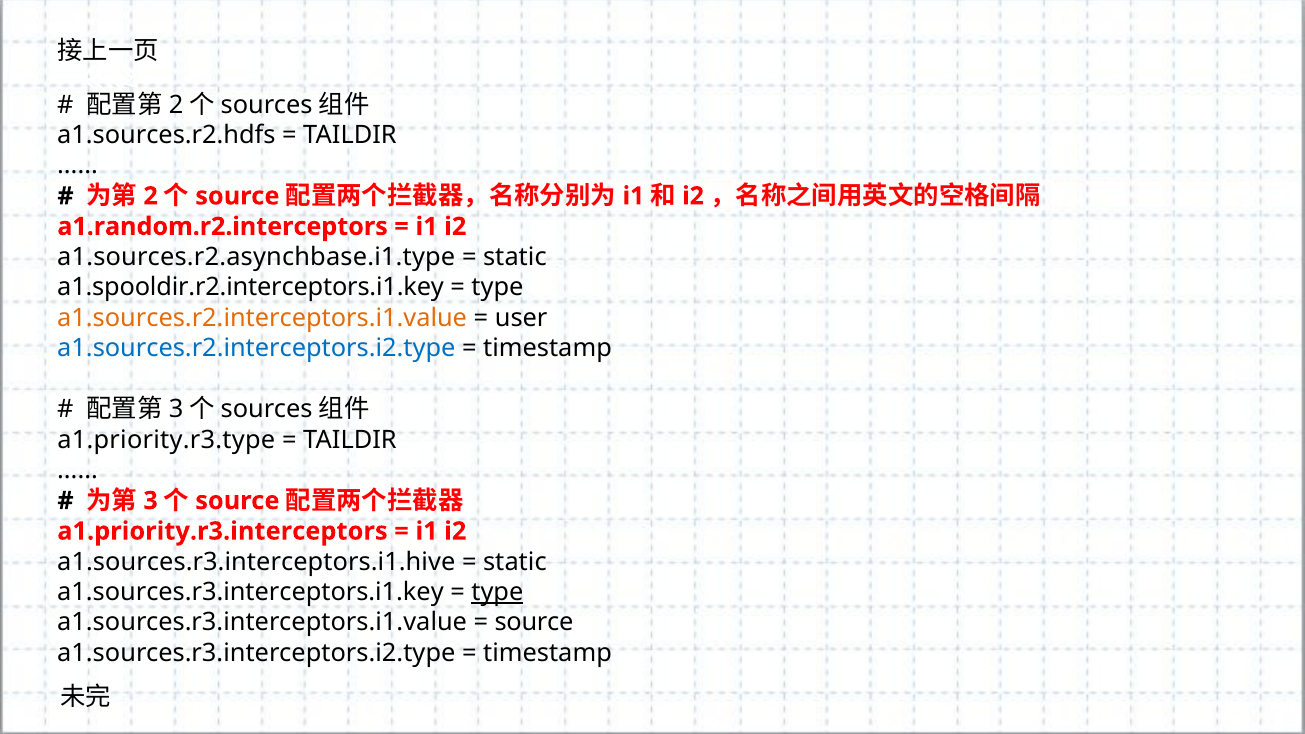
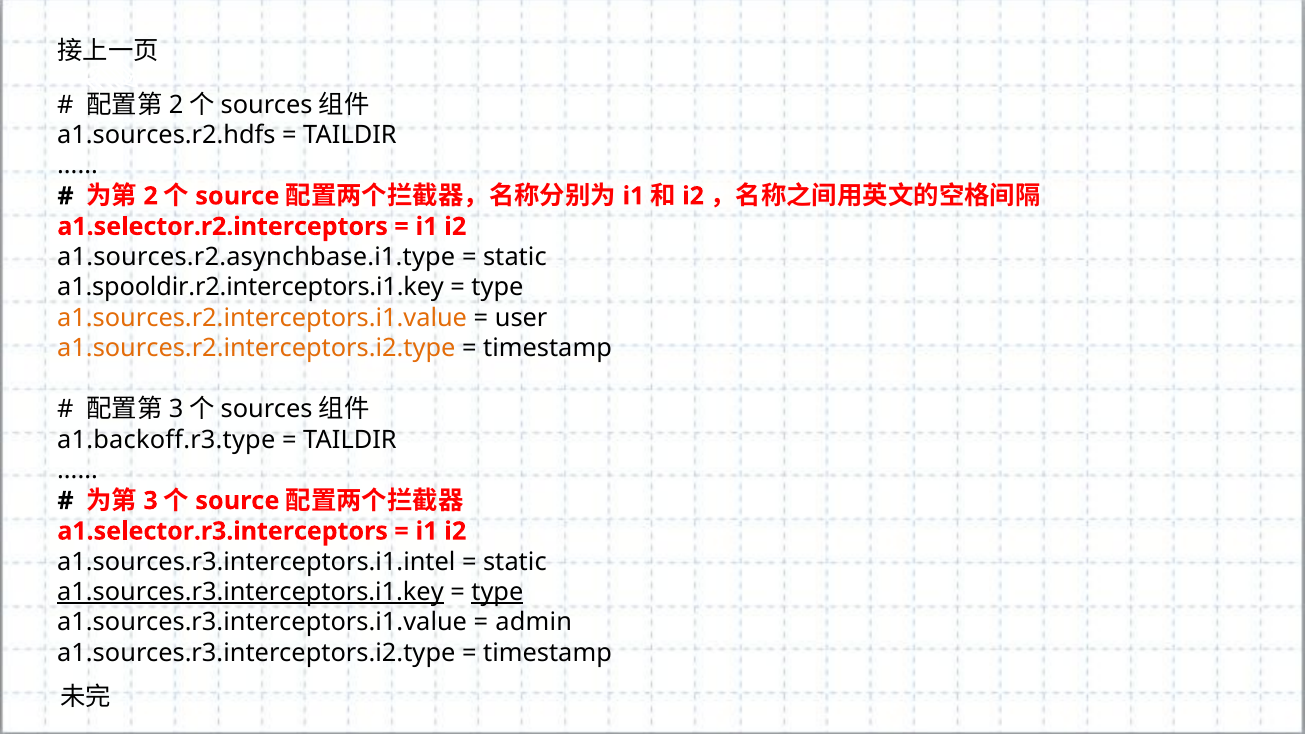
a1.random.r2.interceptors: a1.random.r2.interceptors -> a1.selector.r2.interceptors
a1.sources.r2.interceptors.i2.type colour: blue -> orange
a1.priority.r3.type: a1.priority.r3.type -> a1.backoff.r3.type
a1.priority.r3.interceptors: a1.priority.r3.interceptors -> a1.selector.r3.interceptors
a1.sources.r3.interceptors.i1.hive: a1.sources.r3.interceptors.i1.hive -> a1.sources.r3.interceptors.i1.intel
a1.sources.r3.interceptors.i1.key underline: none -> present
source at (534, 623): source -> admin
